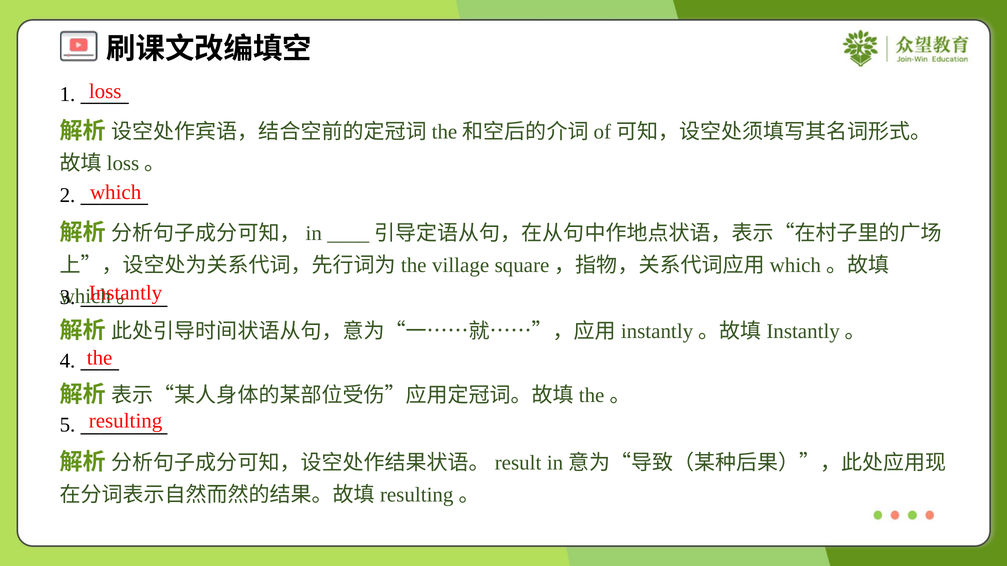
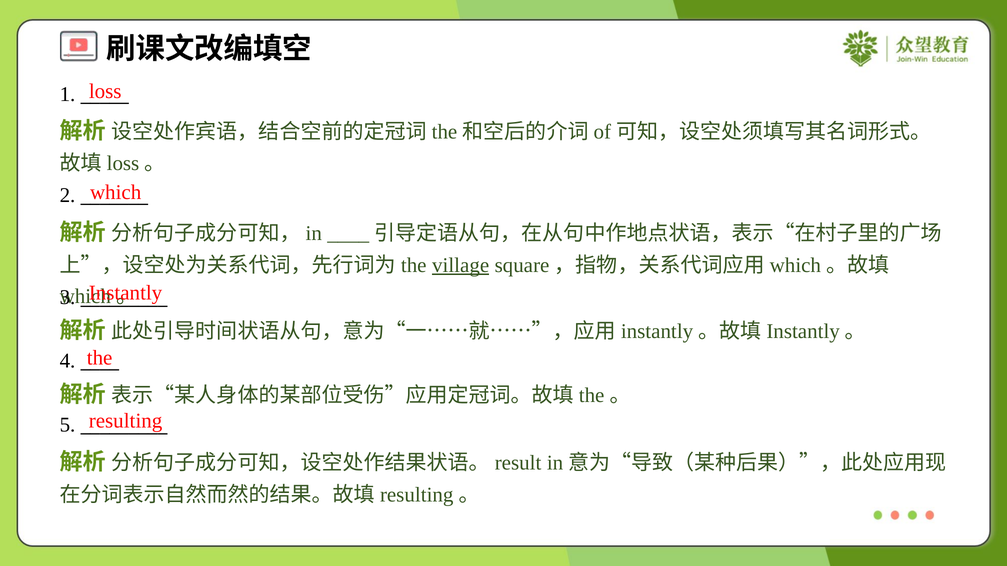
village underline: none -> present
